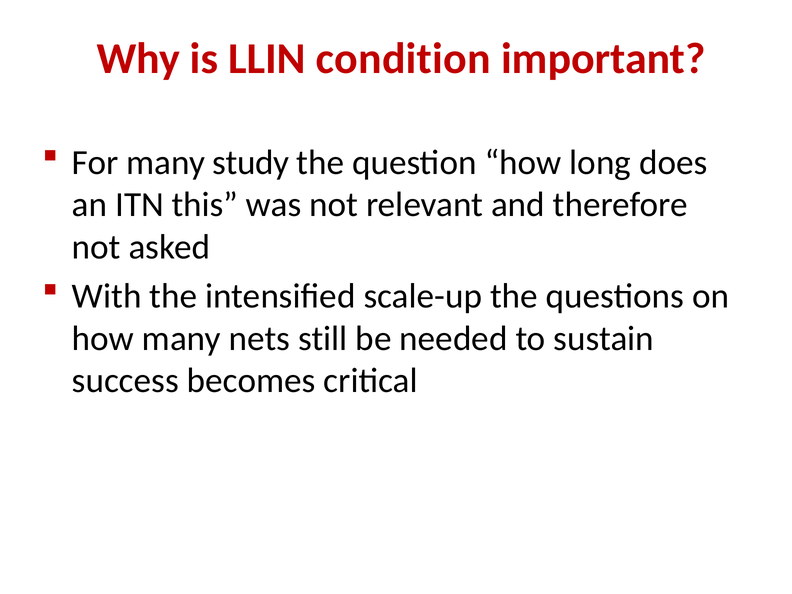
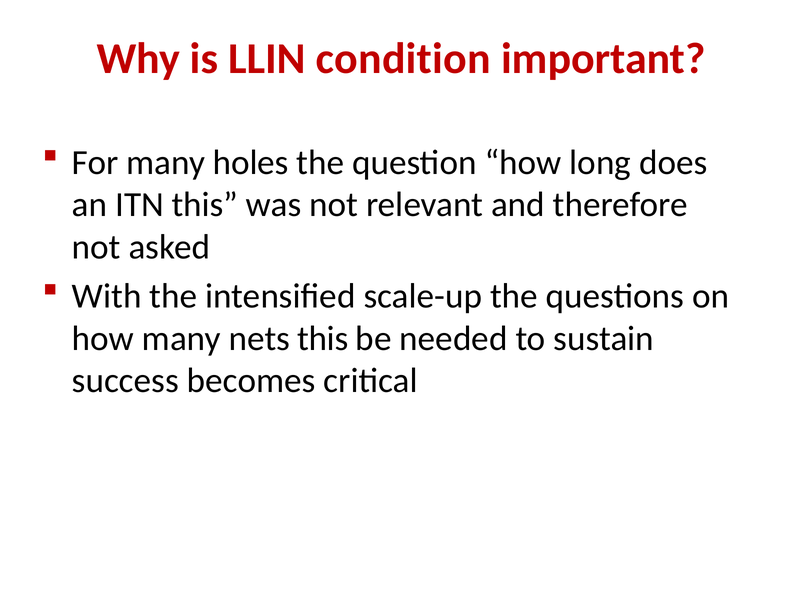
study: study -> holes
nets still: still -> this
